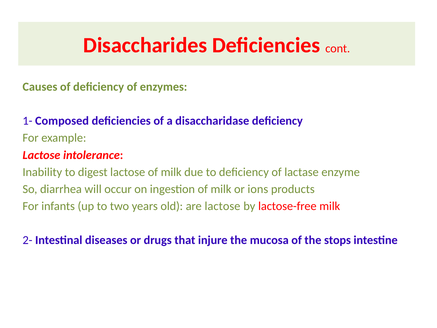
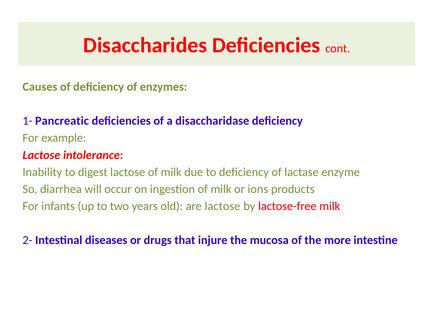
Composed: Composed -> Pancreatic
stops: stops -> more
